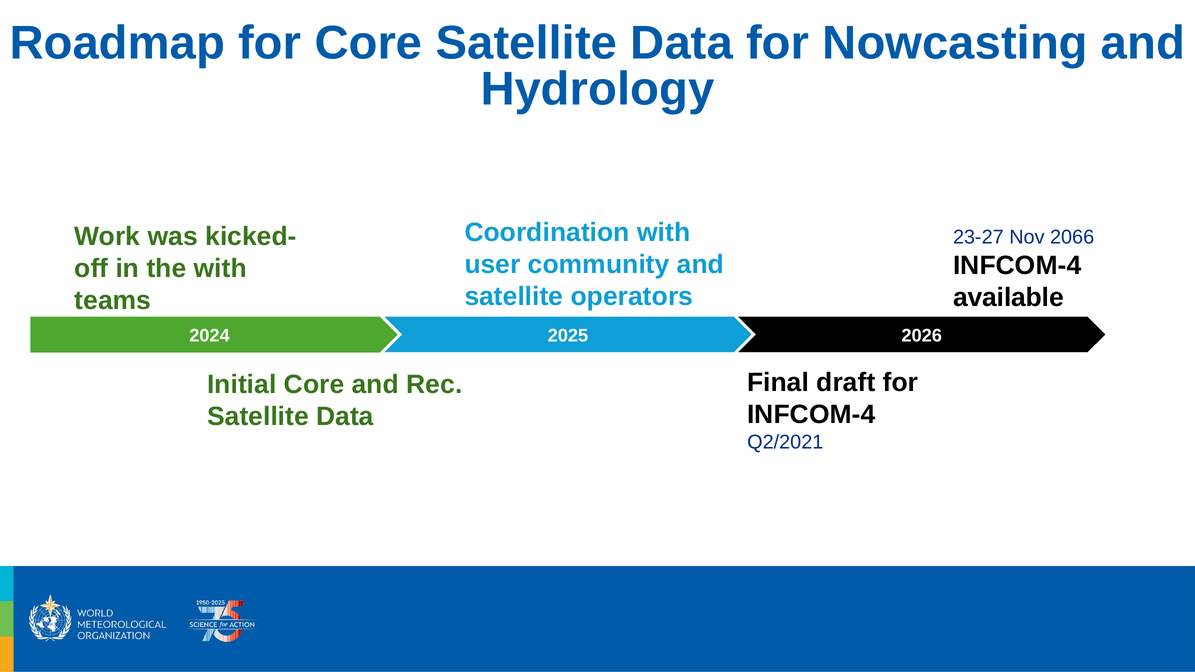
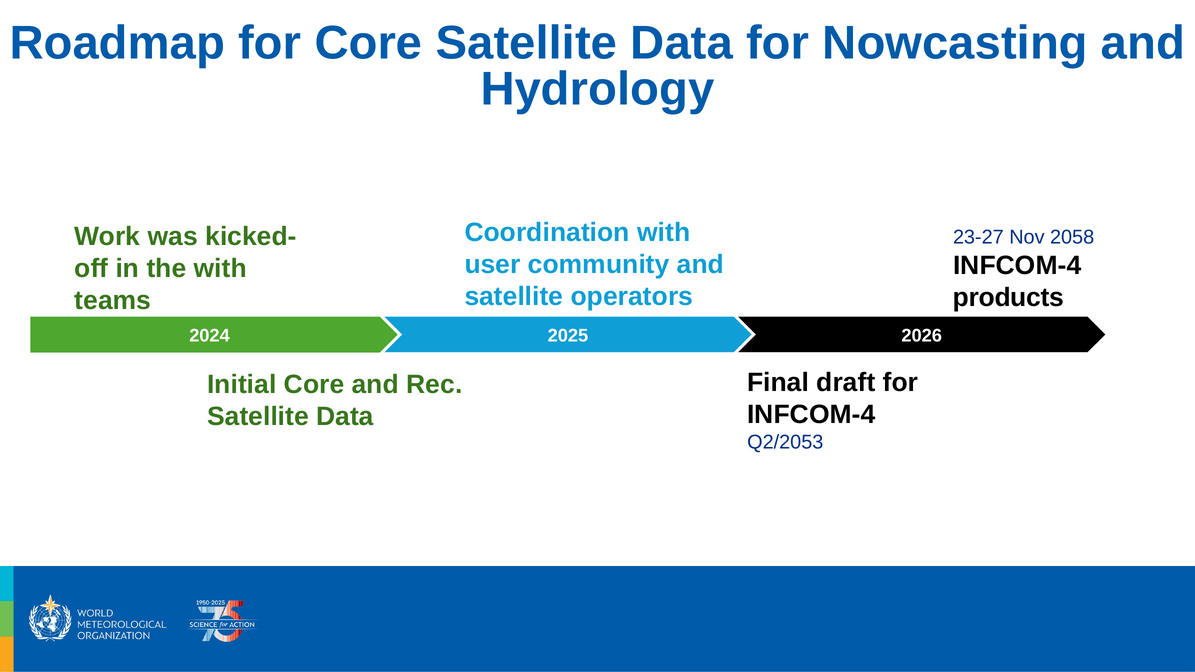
2066: 2066 -> 2058
available: available -> products
Q2/2021: Q2/2021 -> Q2/2053
